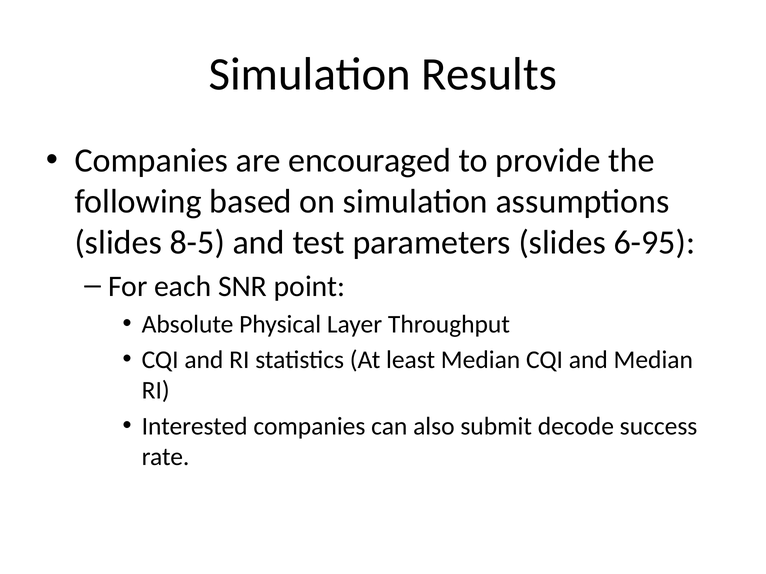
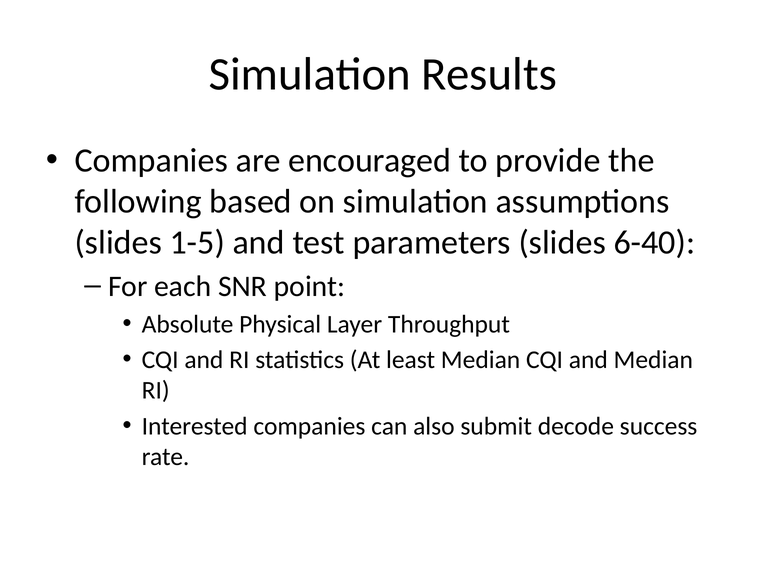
8-5: 8-5 -> 1-5
6-95: 6-95 -> 6-40
